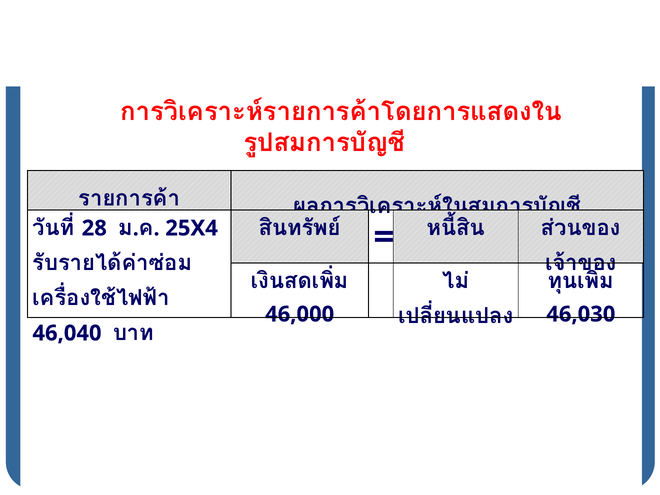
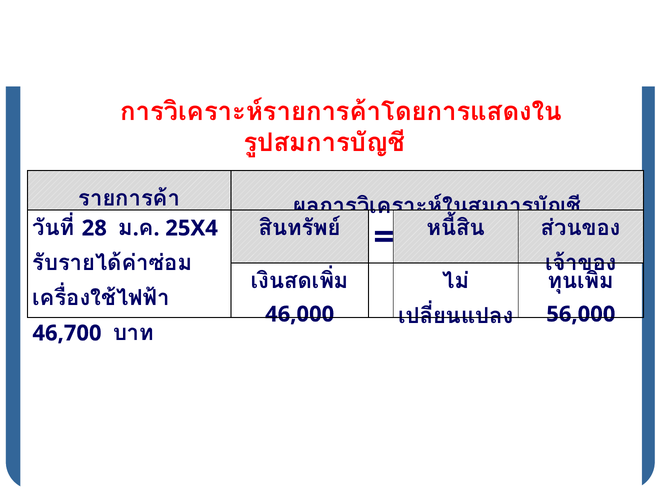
46,030: 46,030 -> 56,000
46,040: 46,040 -> 46,700
